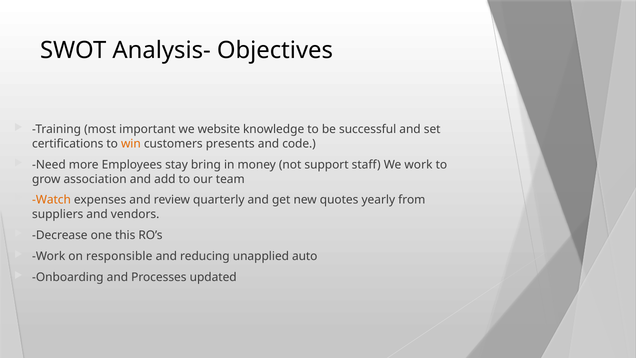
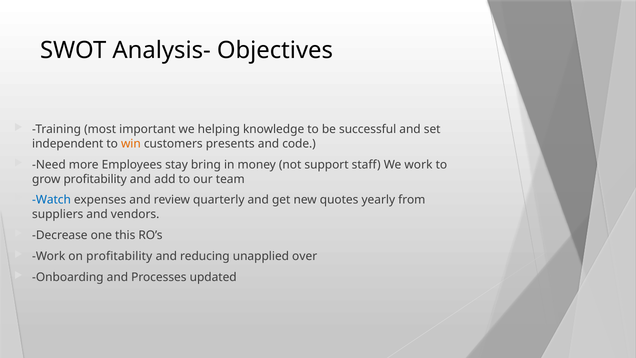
website: website -> helping
certifications: certifications -> independent
grow association: association -> profitability
Watch colour: orange -> blue
on responsible: responsible -> profitability
auto: auto -> over
